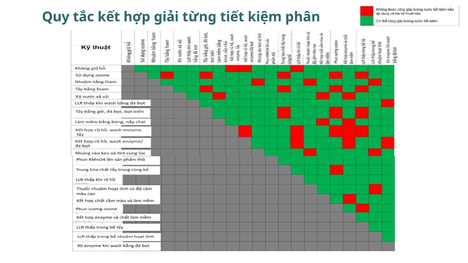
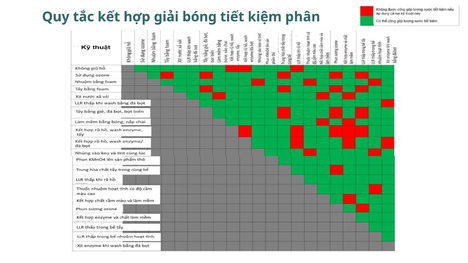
từng: từng -> bóng
